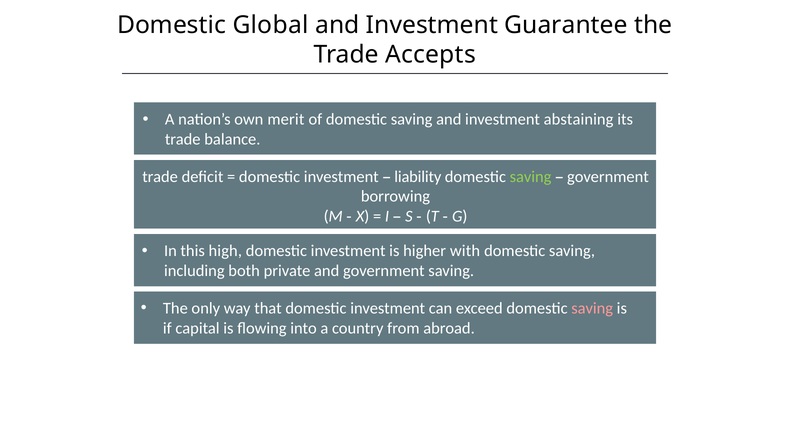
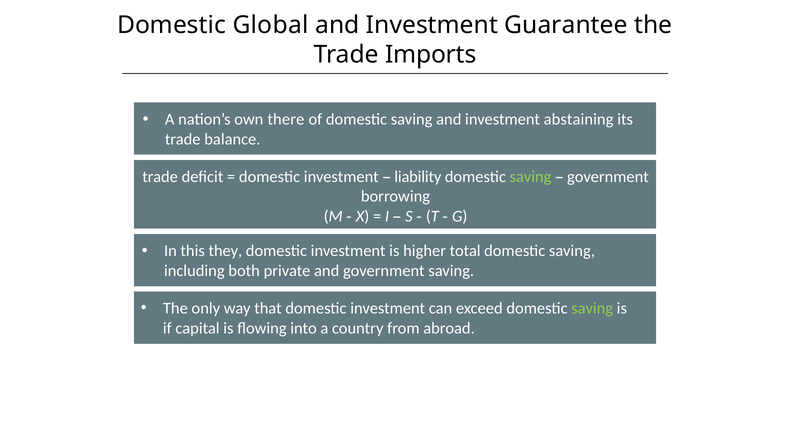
Accepts: Accepts -> Imports
merit: merit -> there
high: high -> they
with: with -> total
saving at (592, 309) colour: pink -> light green
